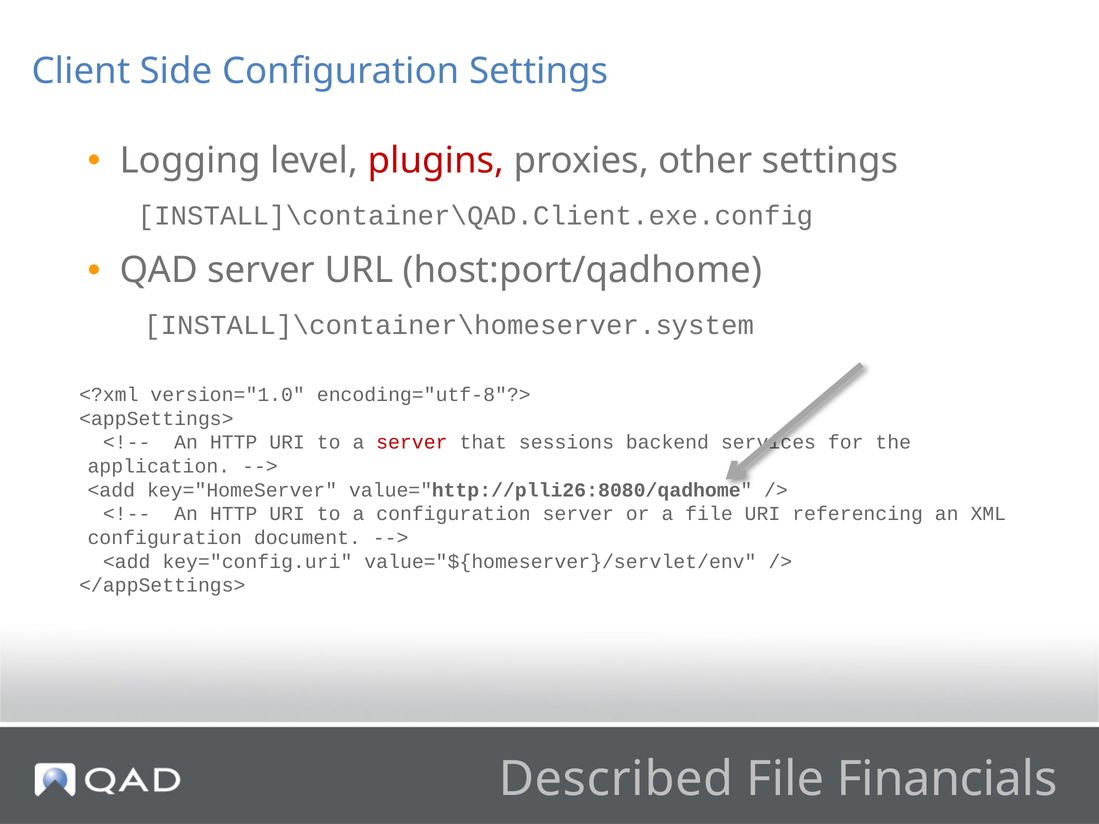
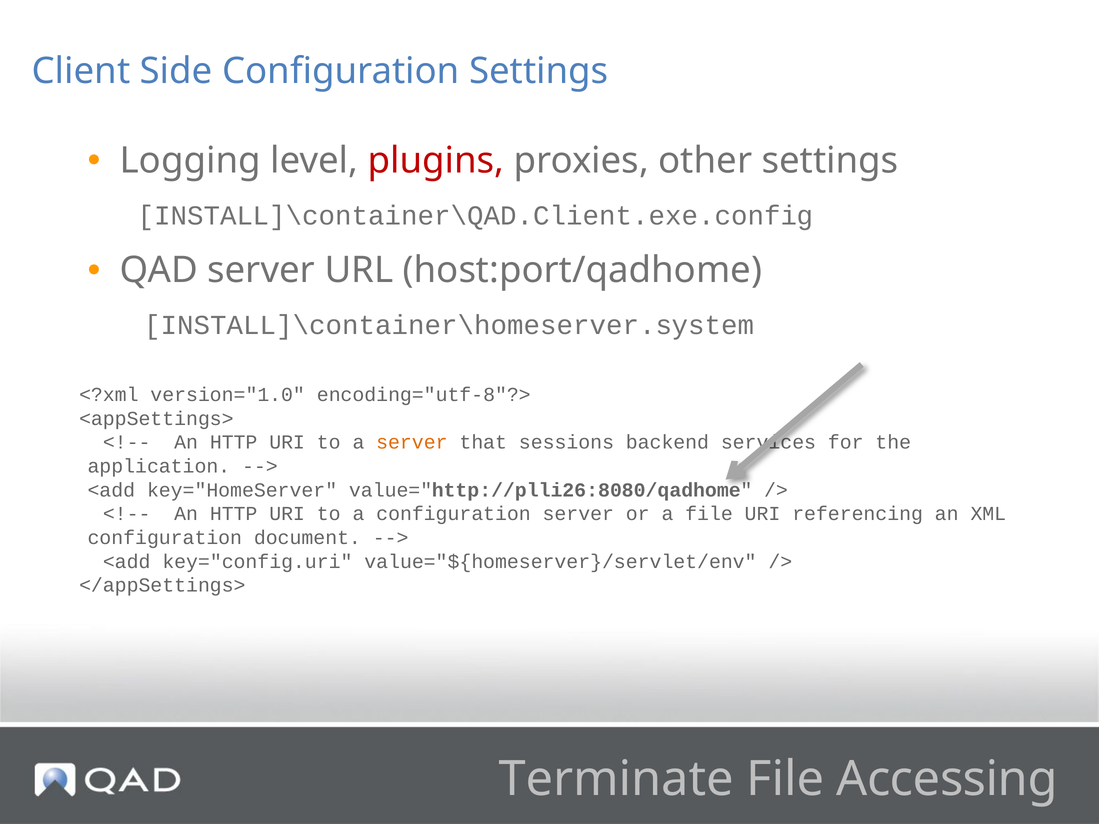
server at (412, 442) colour: red -> orange
Described: Described -> Terminate
Financials: Financials -> Accessing
